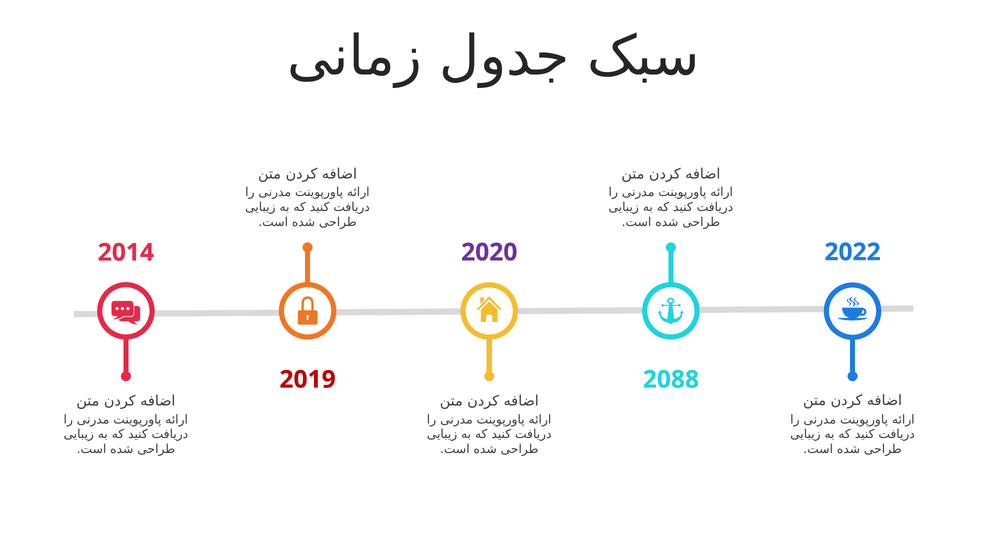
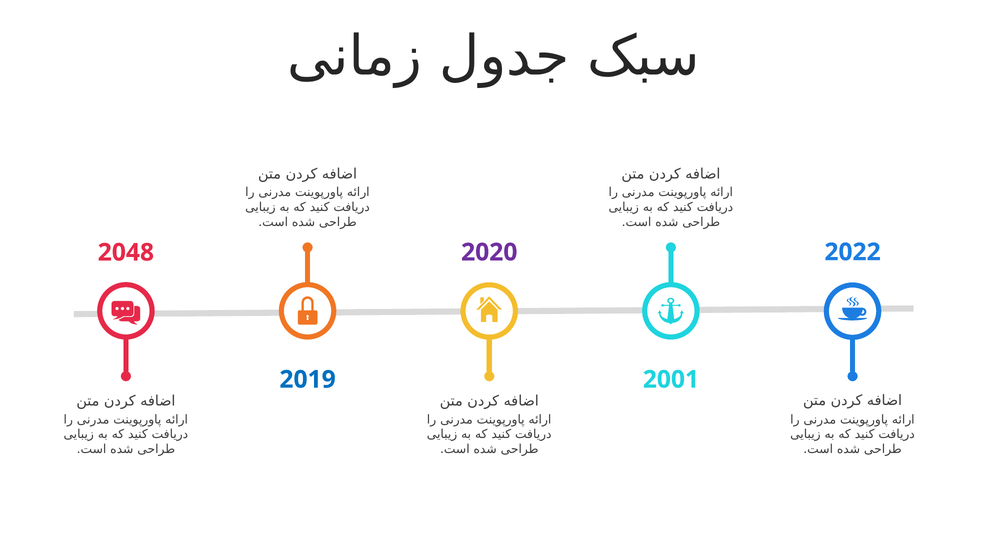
2014: 2014 -> 2048
2019 colour: red -> blue
2088: 2088 -> 2001
